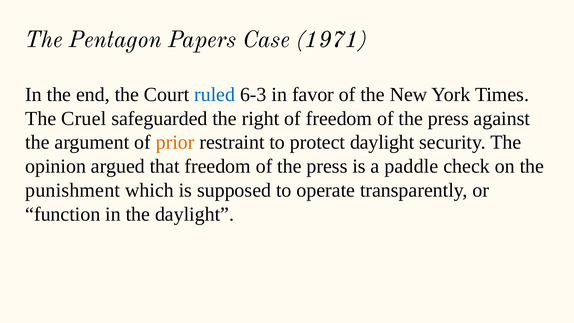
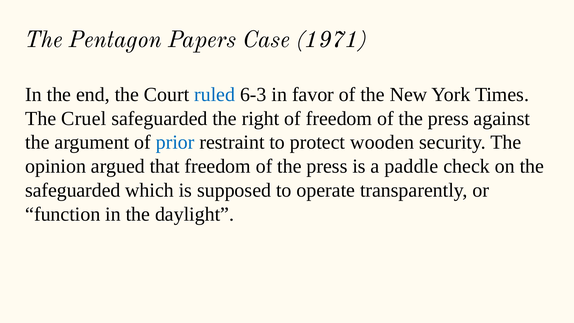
prior colour: orange -> blue
protect daylight: daylight -> wooden
punishment at (73, 190): punishment -> safeguarded
